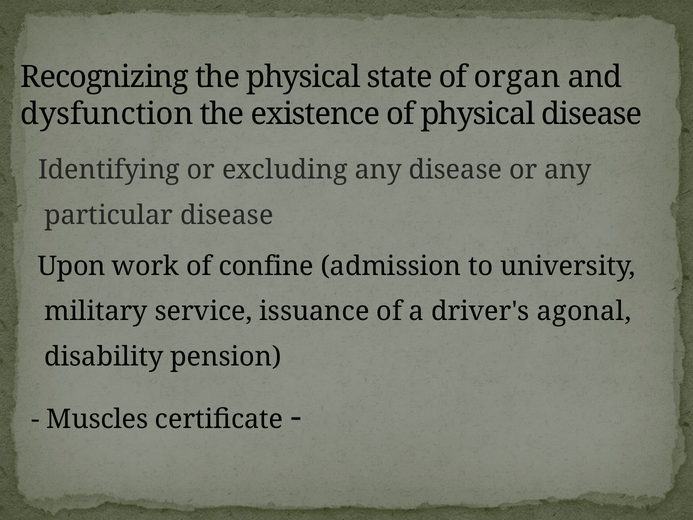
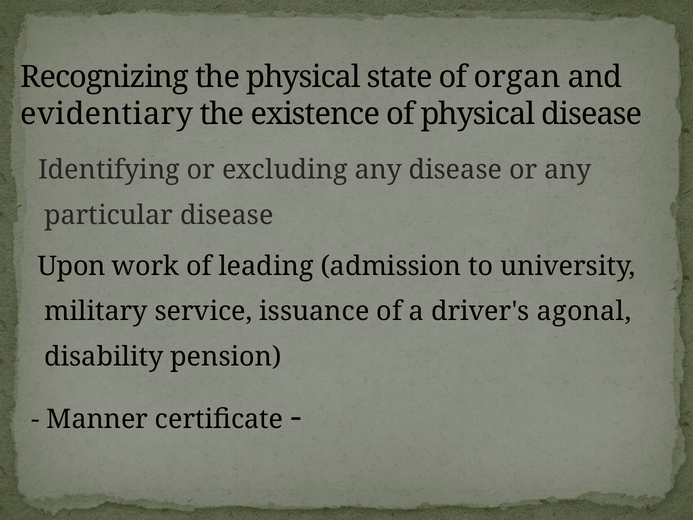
dysfunction: dysfunction -> evidentiary
confine: confine -> leading
Muscles: Muscles -> Manner
